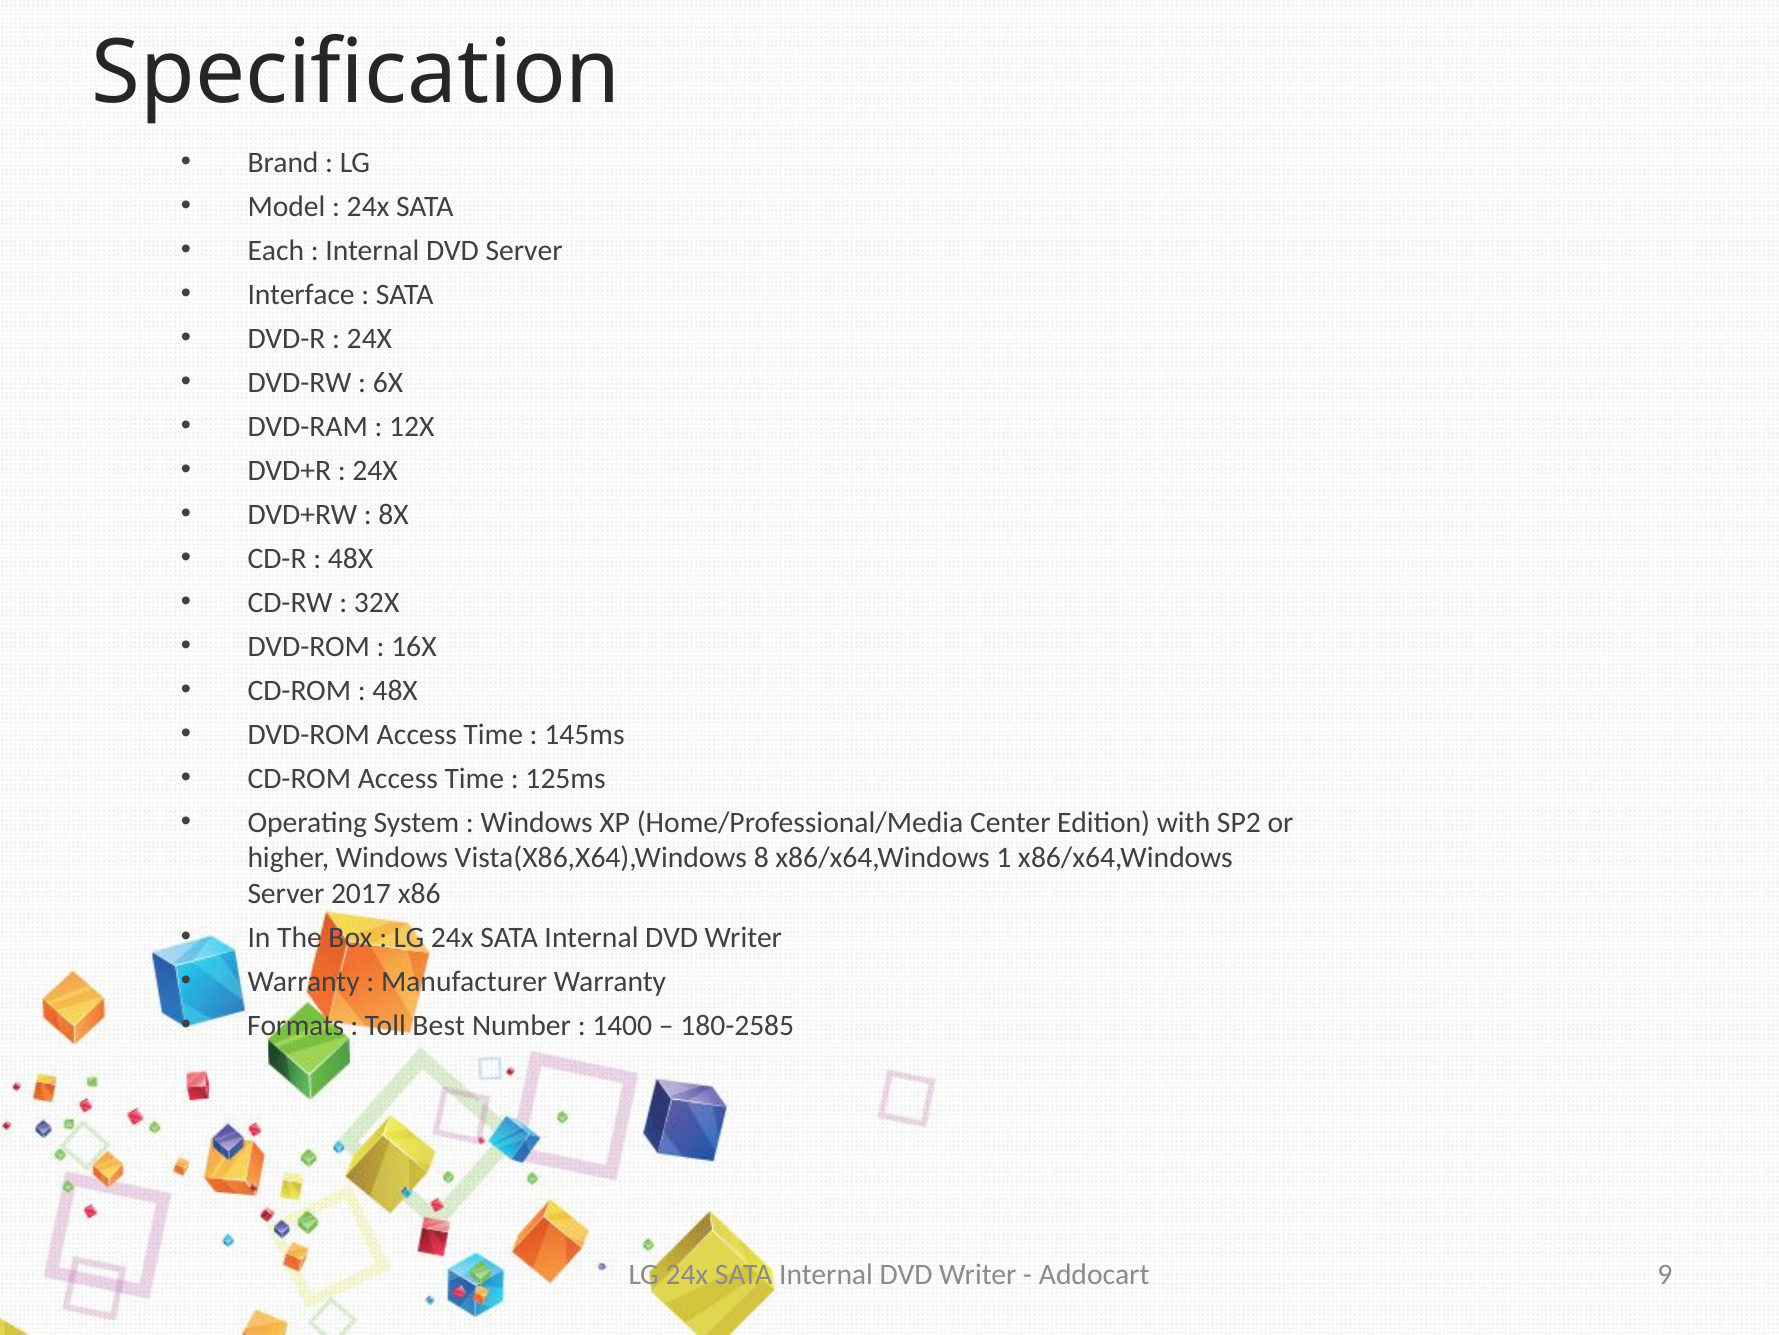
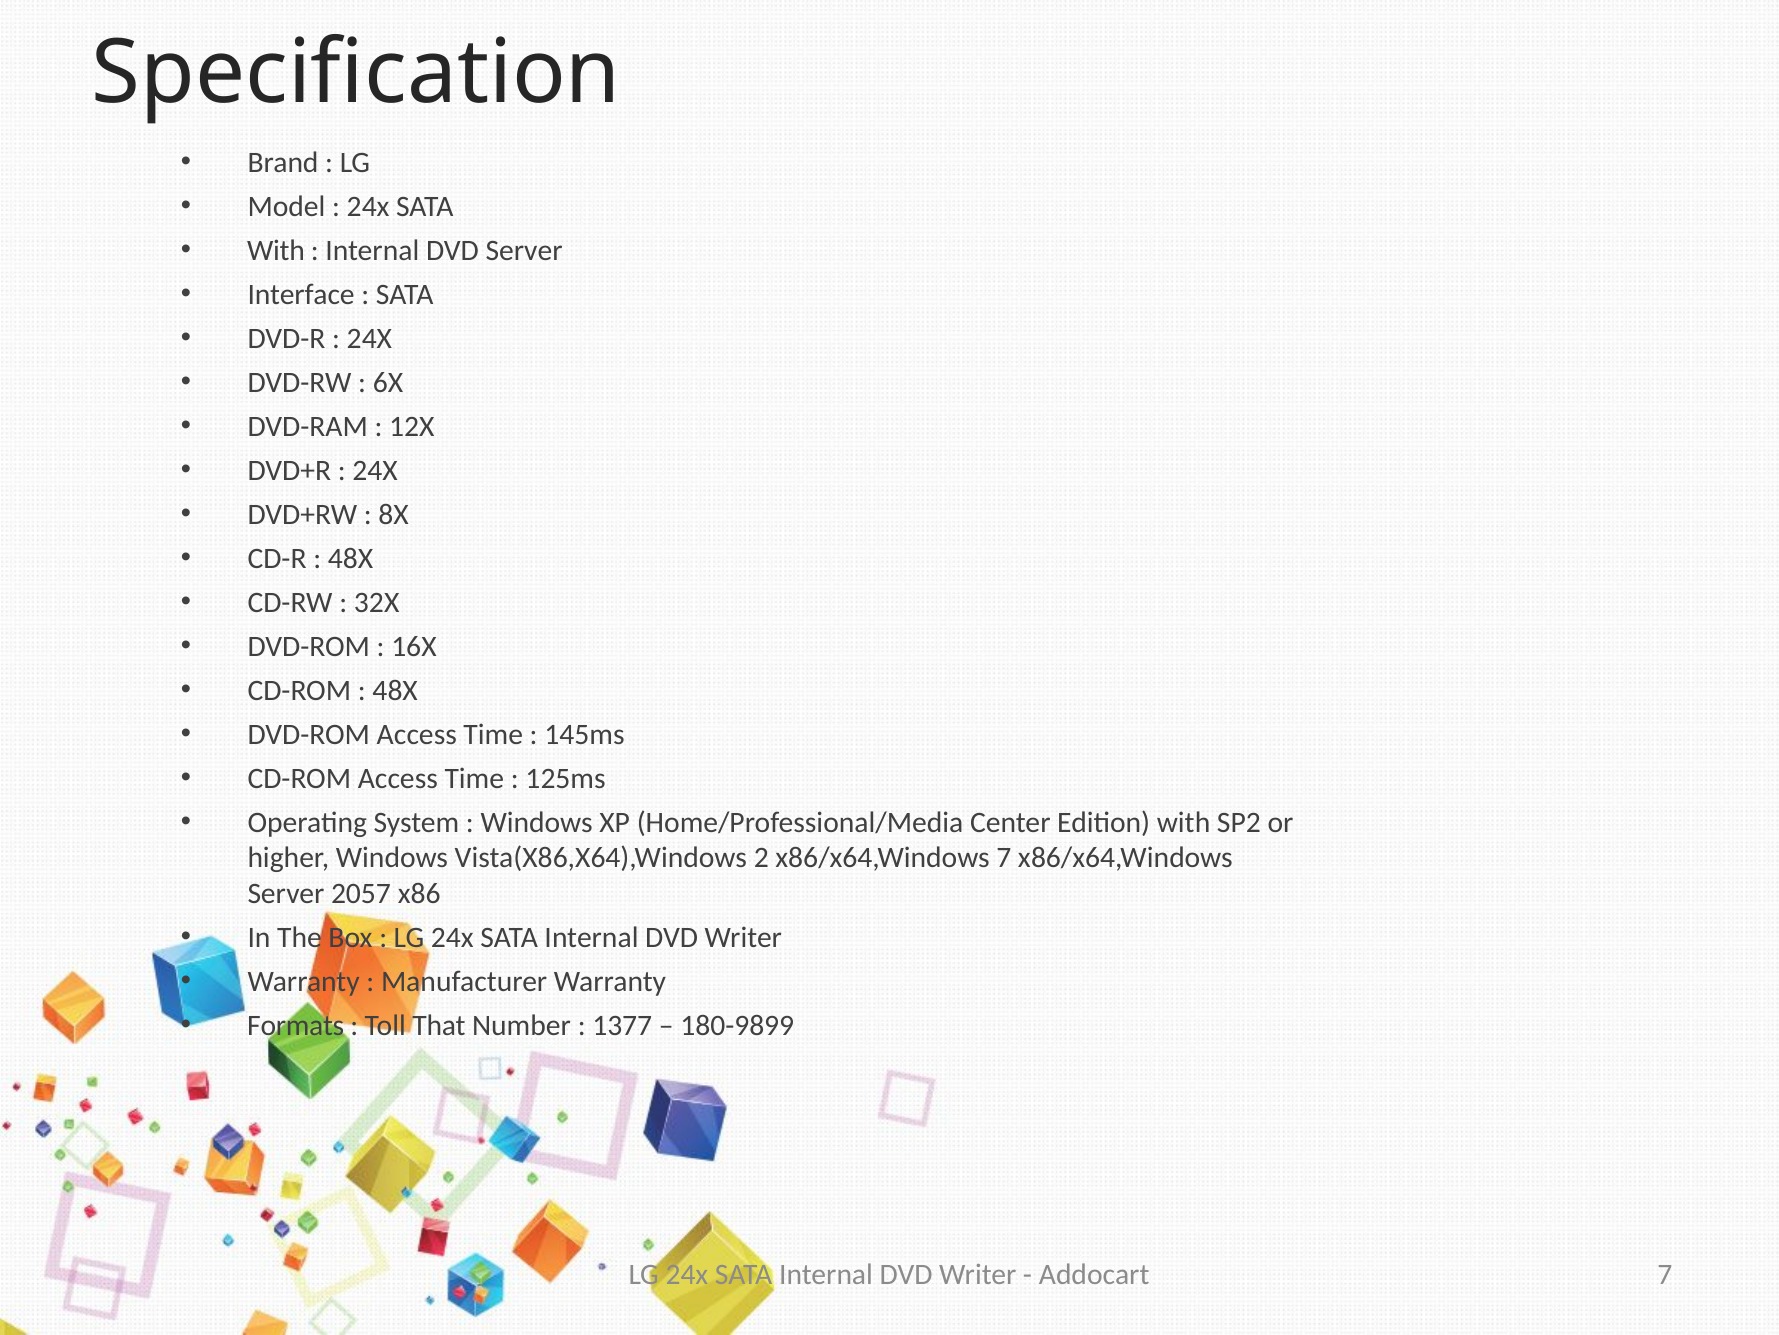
Each at (276, 250): Each -> With
8: 8 -> 2
x86/x64,Windows 1: 1 -> 7
2017: 2017 -> 2057
Best: Best -> That
1400: 1400 -> 1377
180-2585: 180-2585 -> 180-9899
Addocart 9: 9 -> 7
